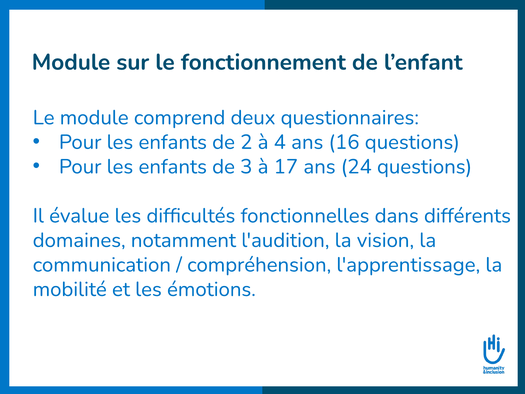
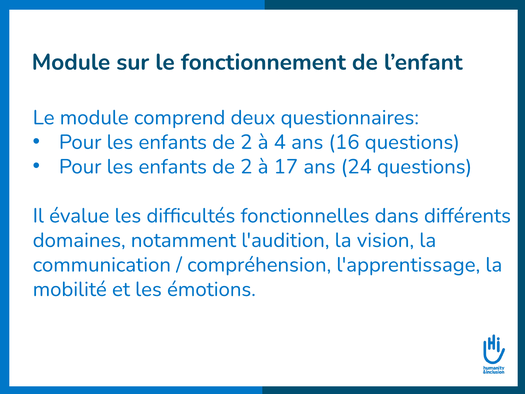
3 at (246, 167): 3 -> 2
